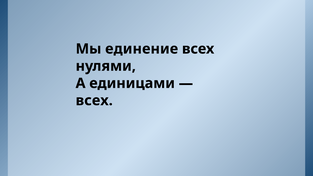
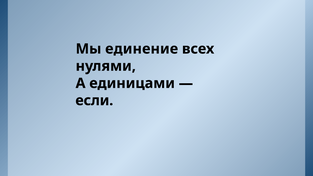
всех at (94, 101): всех -> если
